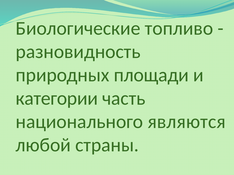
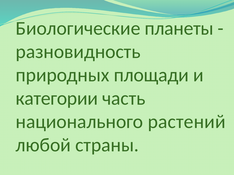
топливо: топливо -> планеты
являются: являются -> растений
